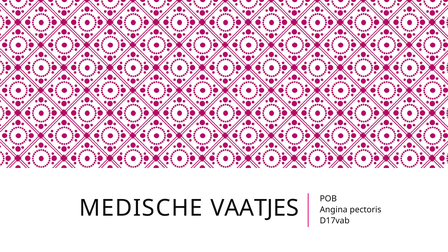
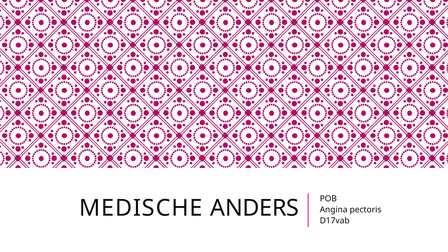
VAATJES: VAATJES -> ANDERS
